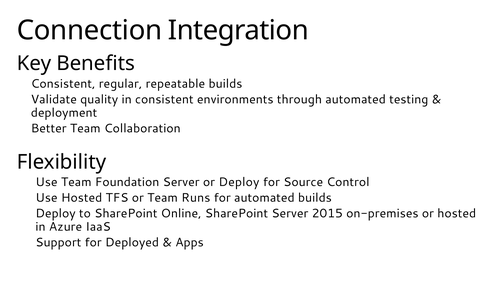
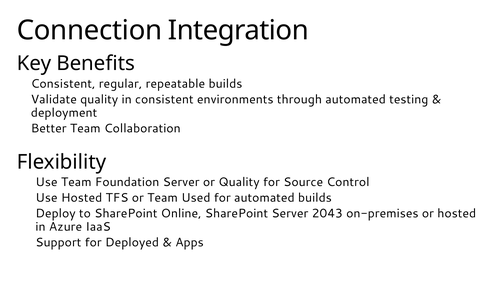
or Deploy: Deploy -> Quality
Runs: Runs -> Used
2015: 2015 -> 2043
